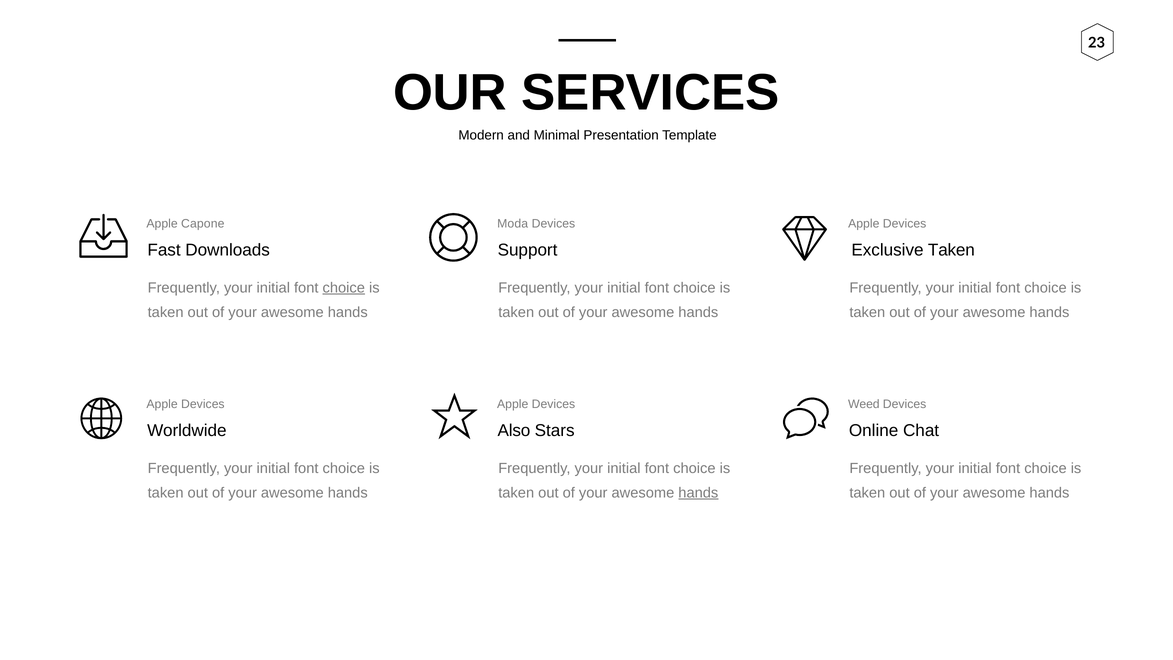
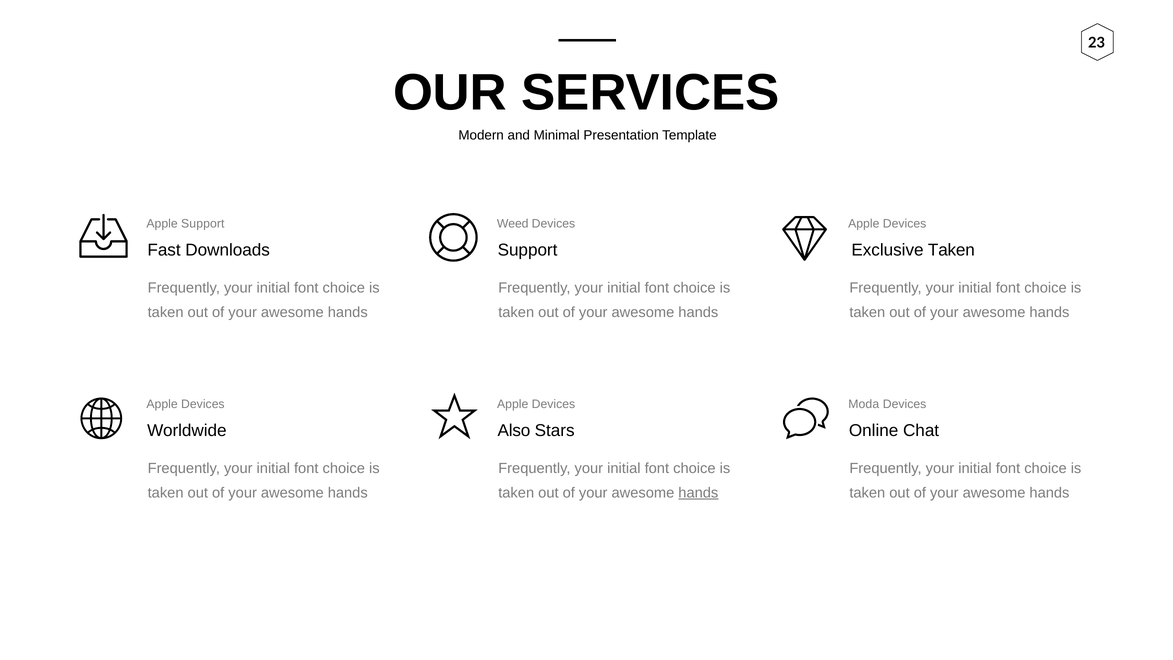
Apple Capone: Capone -> Support
Moda: Moda -> Weed
choice at (344, 288) underline: present -> none
Weed: Weed -> Moda
